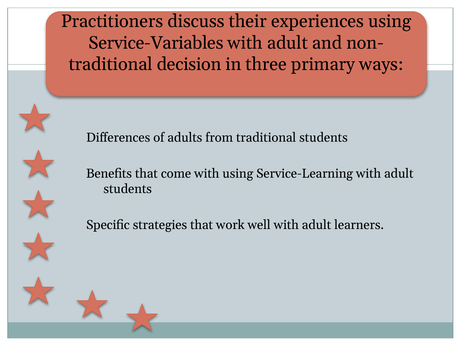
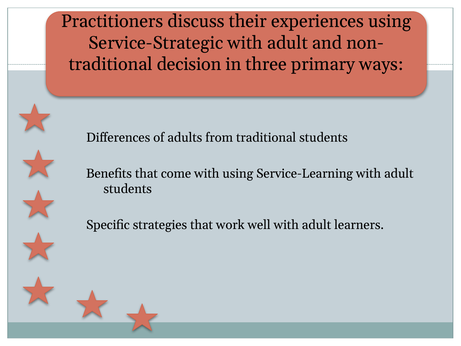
Service-Variables: Service-Variables -> Service-Strategic
